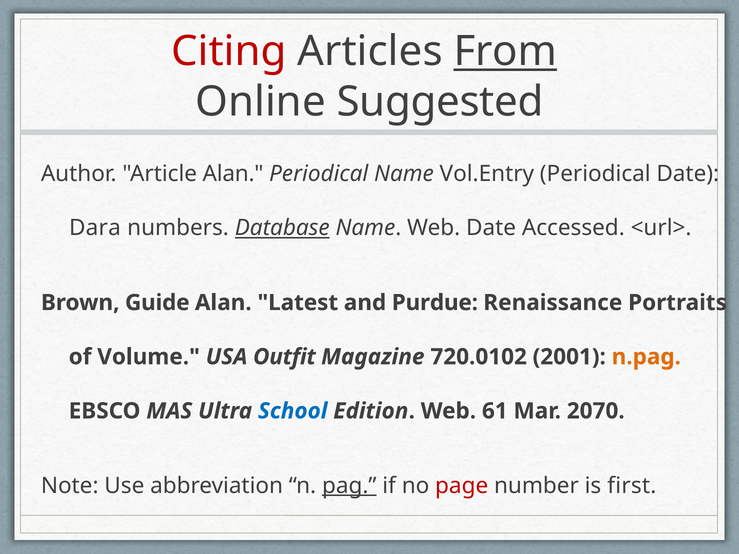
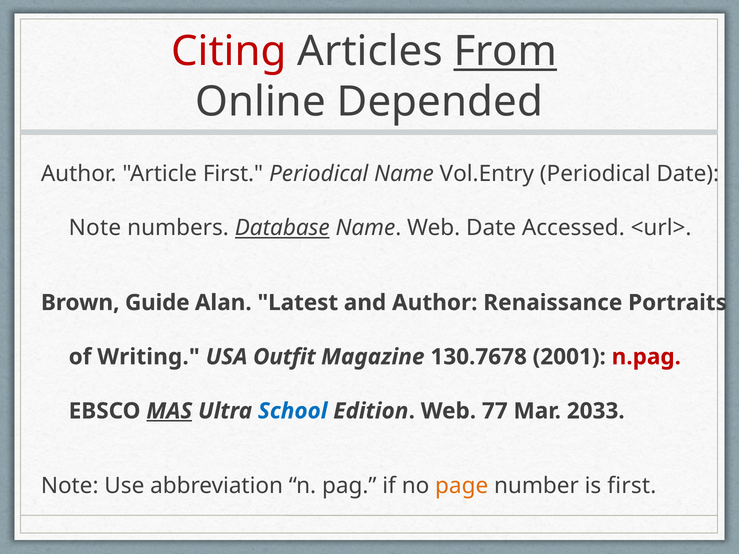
Suggested: Suggested -> Depended
Article Alan: Alan -> First
Dara at (95, 228): Dara -> Note
and Purdue: Purdue -> Author
Volume: Volume -> Writing
720.0102: 720.0102 -> 130.7678
n.pag colour: orange -> red
MAS underline: none -> present
61: 61 -> 77
2070: 2070 -> 2033
pag underline: present -> none
page colour: red -> orange
